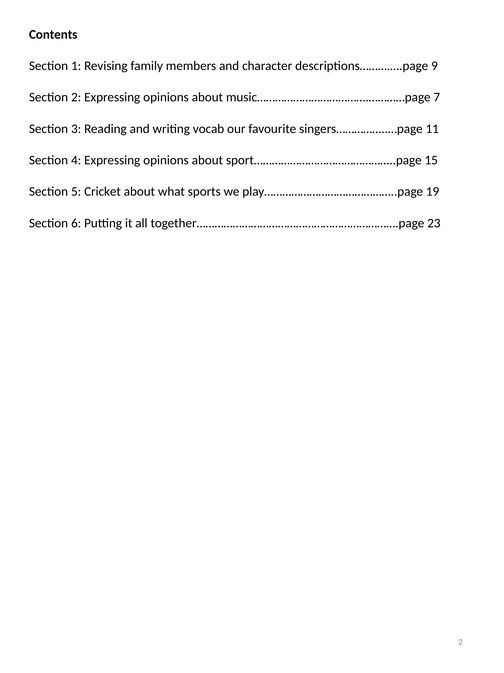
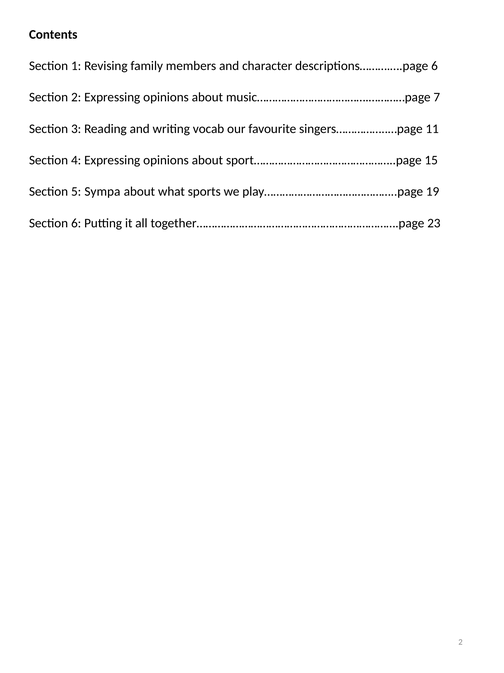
descriptions……….….page 9: 9 -> 6
Cricket: Cricket -> Sympa
